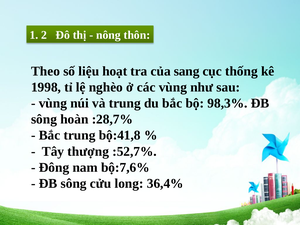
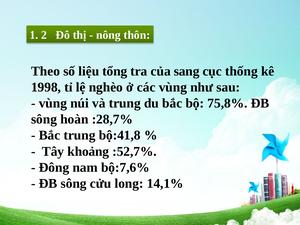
hoạt: hoạt -> tổng
98,3%: 98,3% -> 75,8%
thượng: thượng -> khoảng
36,4%: 36,4% -> 14,1%
